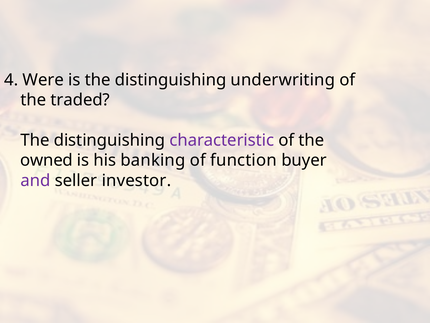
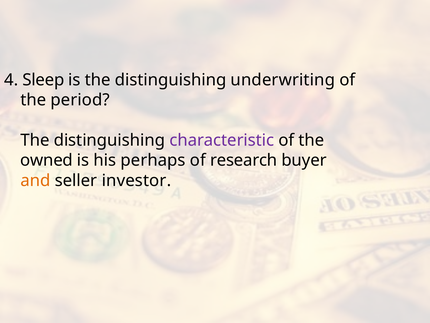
Were: Were -> Sleep
traded: traded -> period
banking: banking -> perhaps
function: function -> research
and colour: purple -> orange
